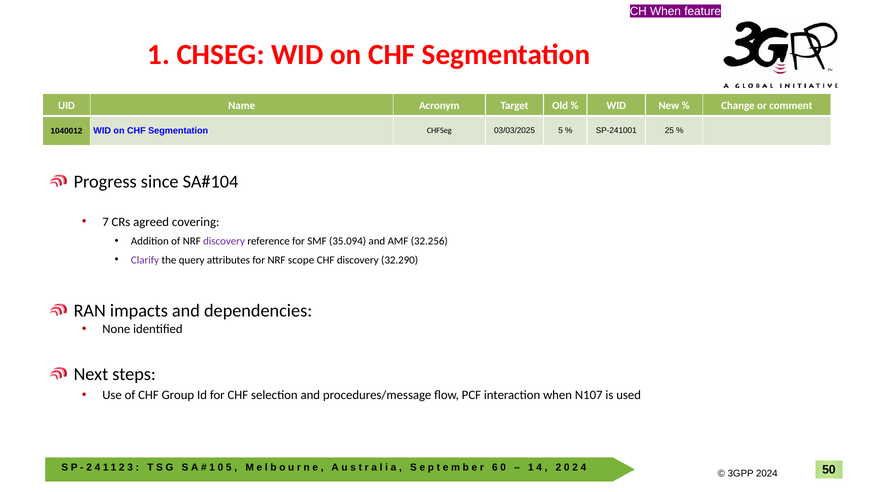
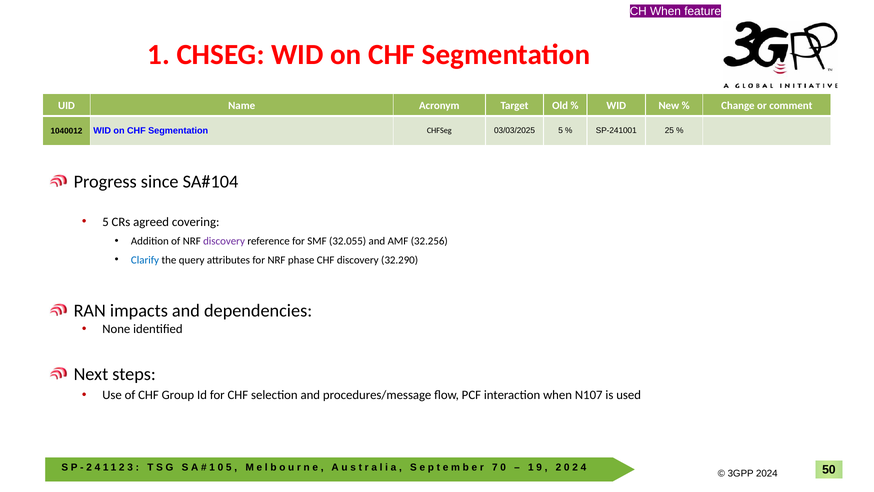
7 at (106, 222): 7 -> 5
35.094: 35.094 -> 32.055
Clarify colour: purple -> blue
scope: scope -> phase
6: 6 -> 7
1 4: 4 -> 9
